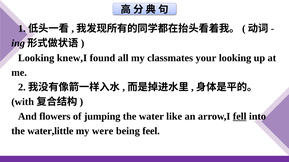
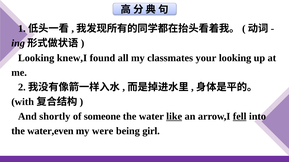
flowers: flowers -> shortly
jumping: jumping -> someone
like underline: none -> present
water,little: water,little -> water,even
feel: feel -> girl
